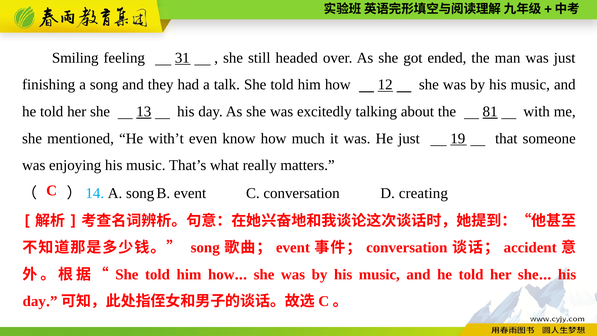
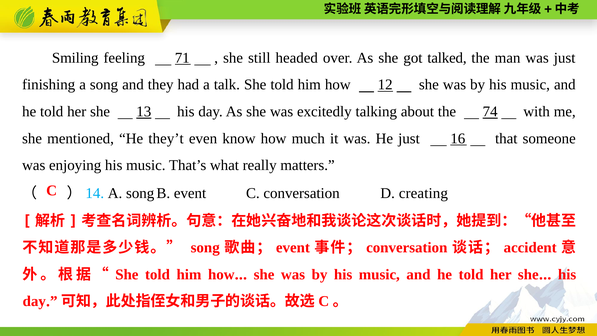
31: 31 -> 71
ended: ended -> talked
81: 81 -> 74
with’t: with’t -> they’t
19: 19 -> 16
